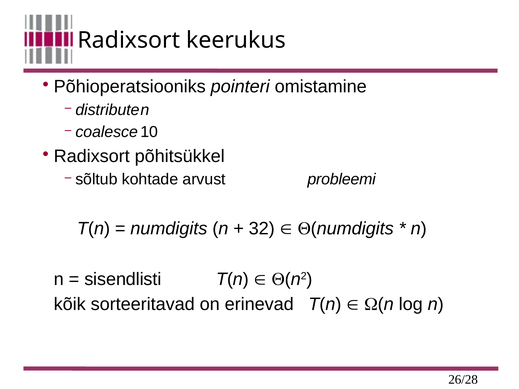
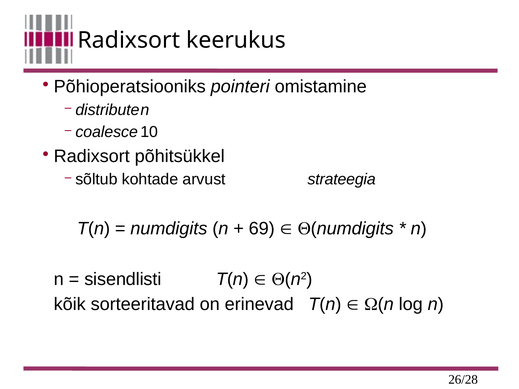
probleemi: probleemi -> strateegia
32: 32 -> 69
